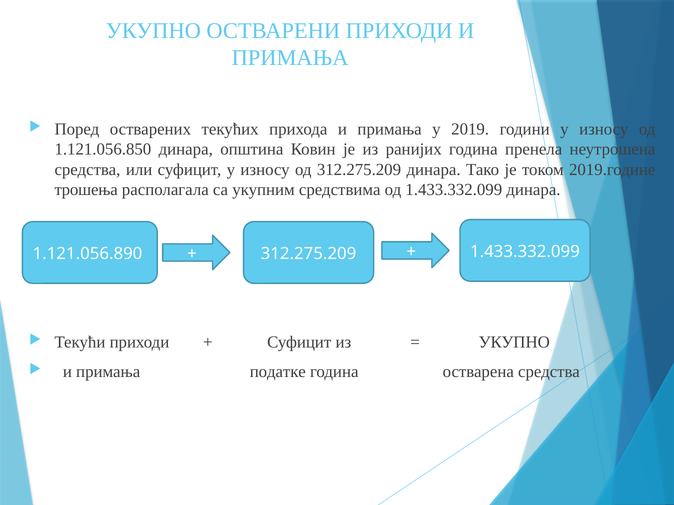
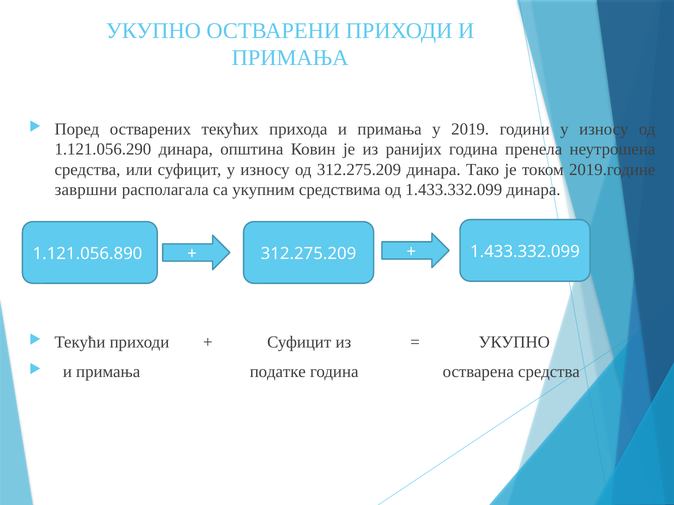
1.121.056.850: 1.121.056.850 -> 1.121.056.290
трошења: трошења -> завршни
